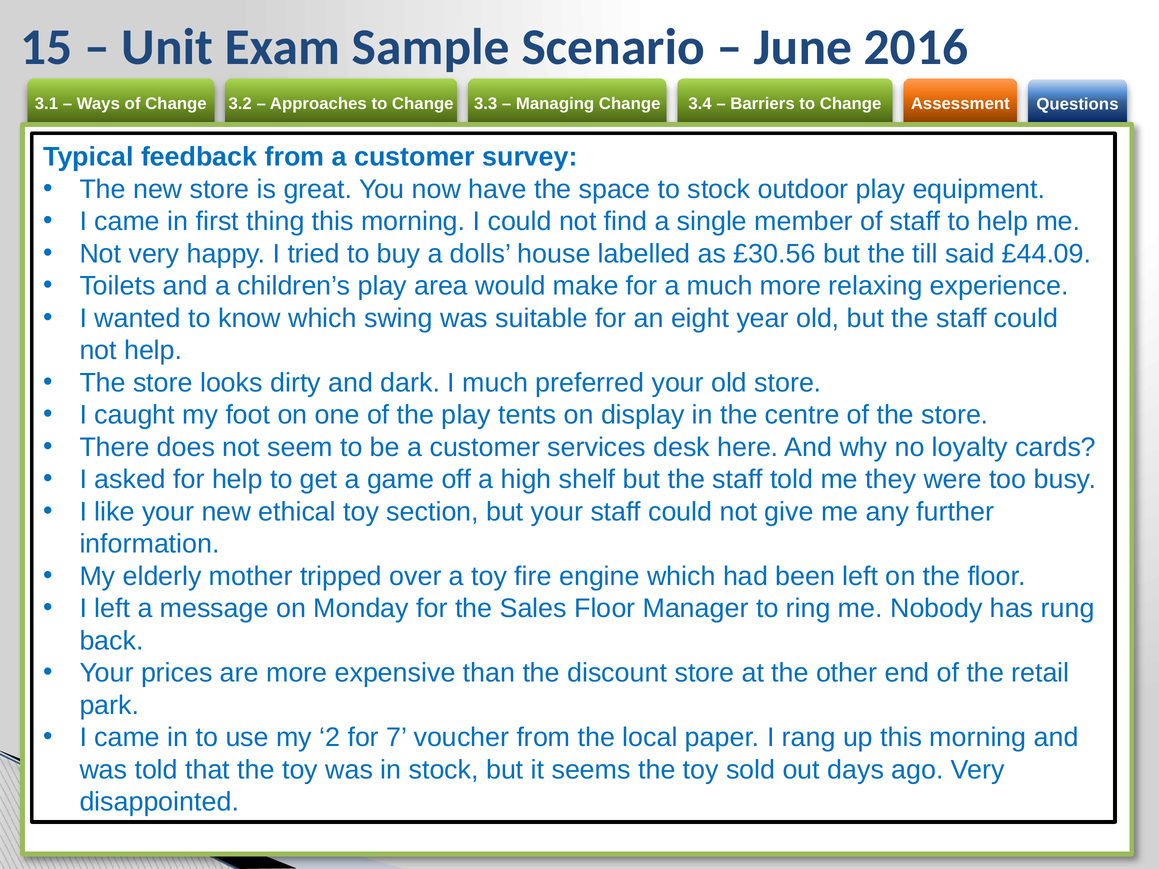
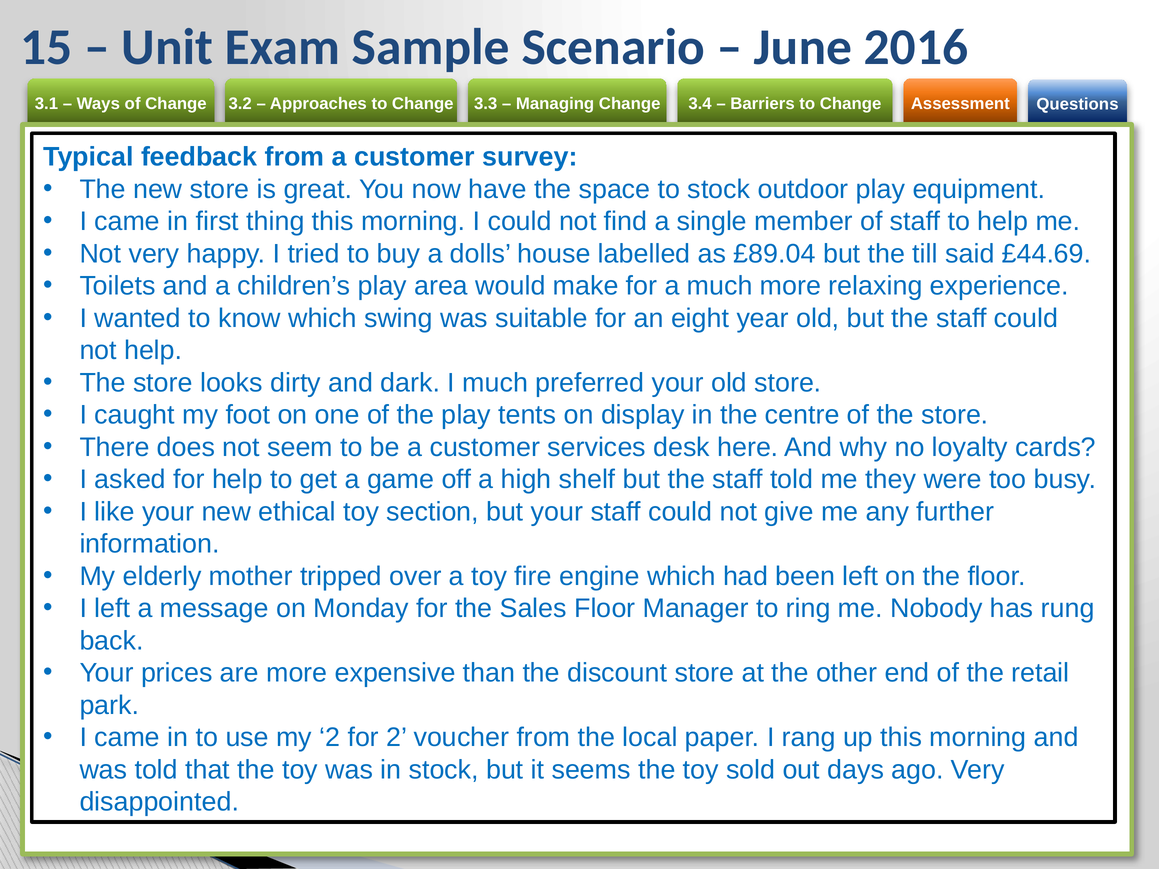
£30.56: £30.56 -> £89.04
£44.09: £44.09 -> £44.69
for 7: 7 -> 2
